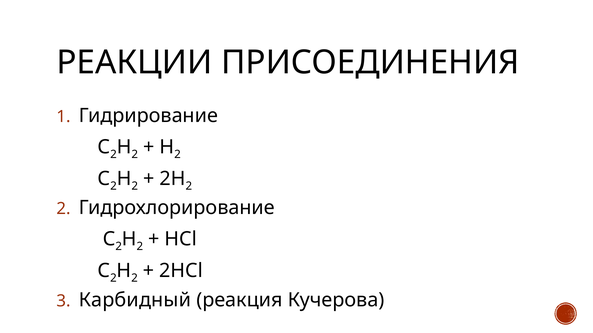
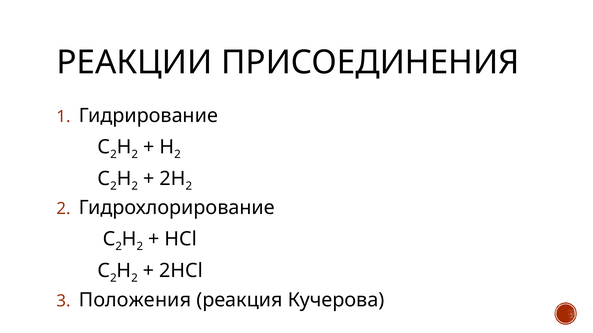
Карбидный: Карбидный -> Положения
